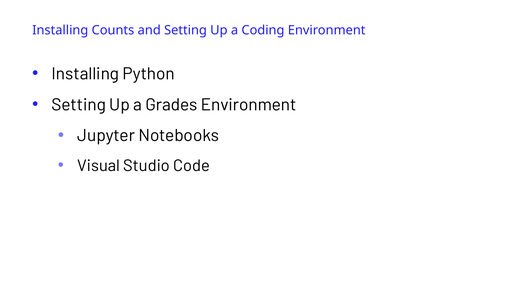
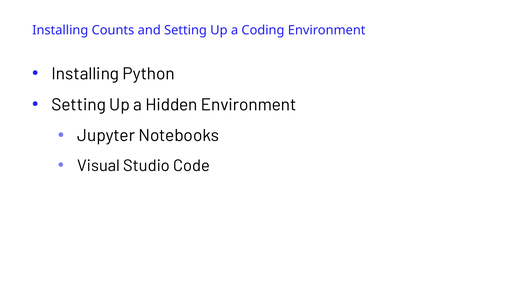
Grades: Grades -> Hidden
